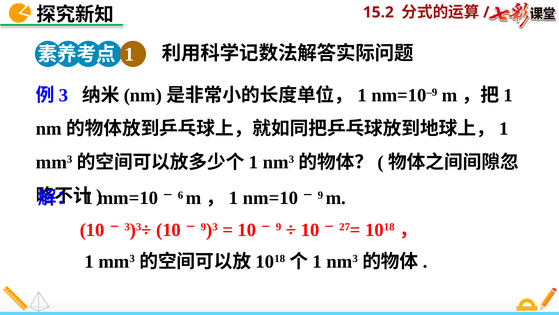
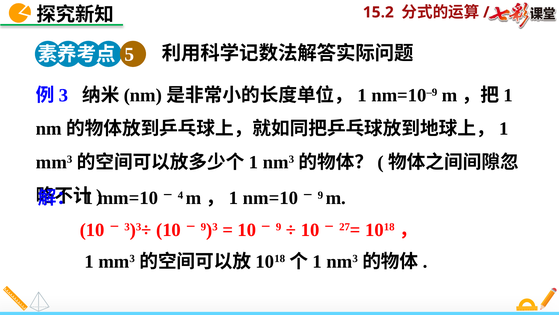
1 at (129, 54): 1 -> 5
6: 6 -> 4
